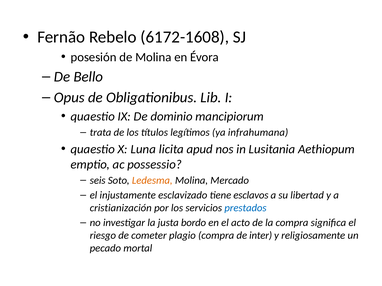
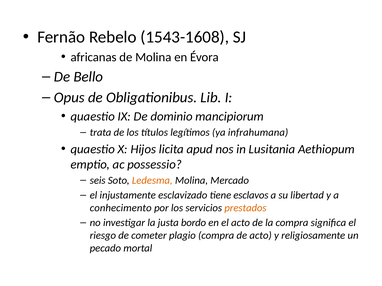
6172-1608: 6172-1608 -> 1543-1608
posesión: posesión -> africanas
Luna: Luna -> Hijos
cristianización: cristianización -> conhecimento
prestados colour: blue -> orange
de inter: inter -> acto
